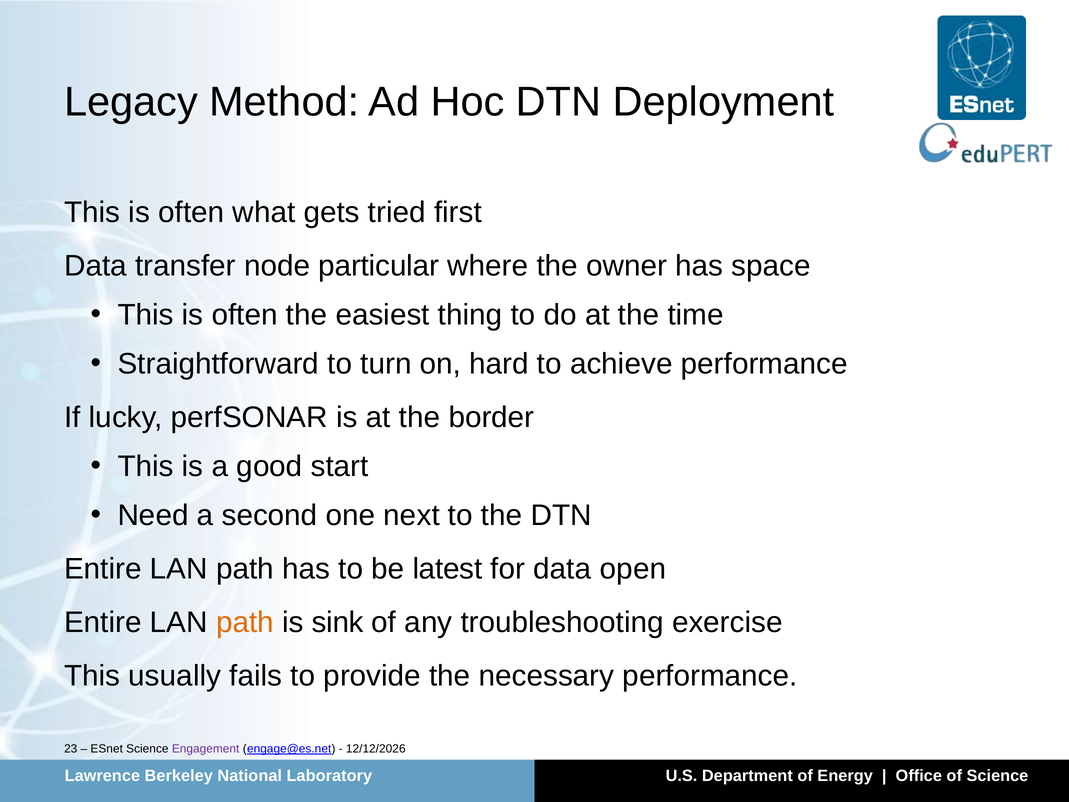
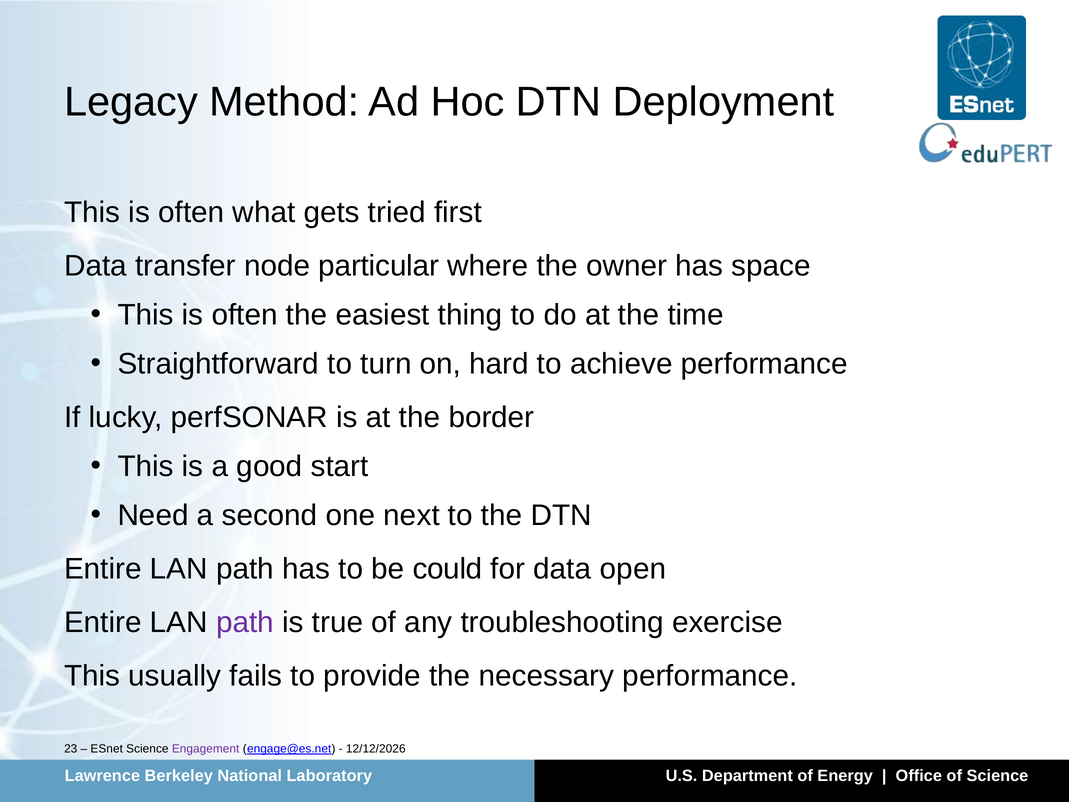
latest: latest -> could
path at (245, 622) colour: orange -> purple
sink: sink -> true
